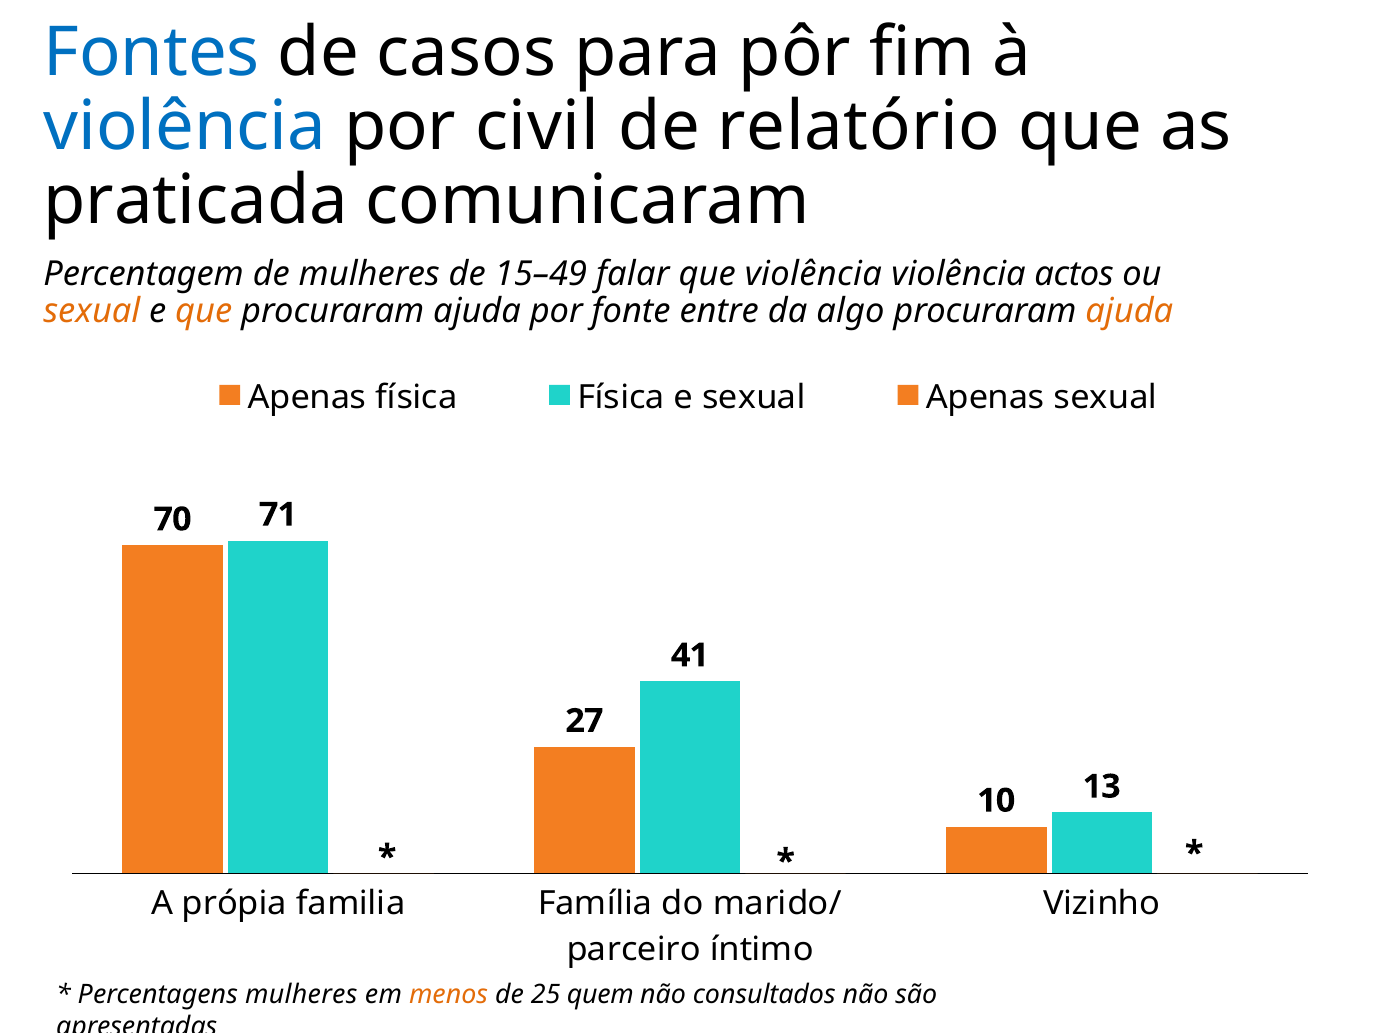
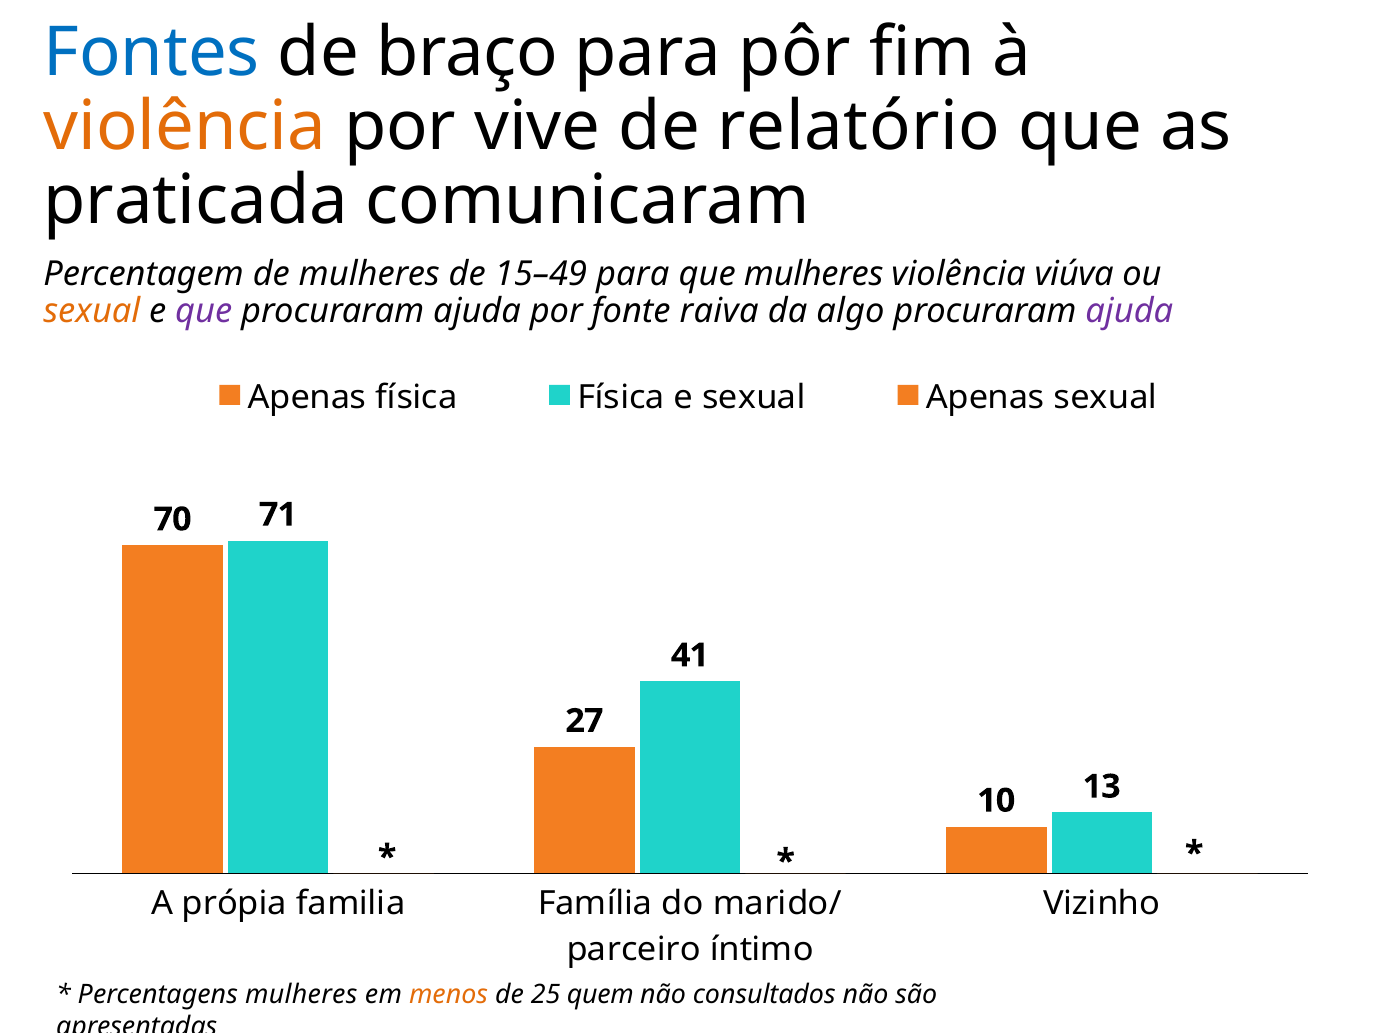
casos: casos -> braço
violência at (185, 127) colour: blue -> orange
civil: civil -> vive
15–49 falar: falar -> para
que violência: violência -> mulheres
actos: actos -> viúva
que at (204, 311) colour: orange -> purple
entre: entre -> raiva
ajuda at (1129, 311) colour: orange -> purple
